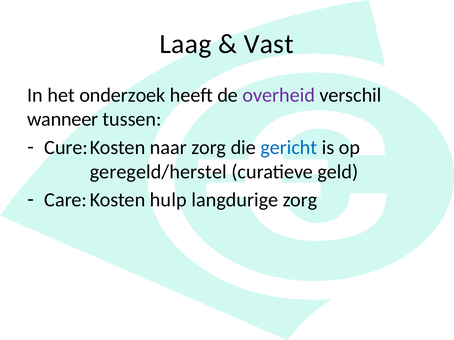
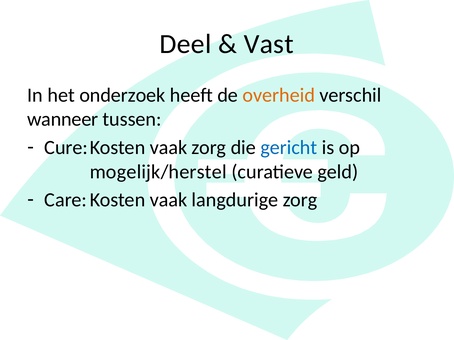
Laag: Laag -> Deel
overheid colour: purple -> orange
naar at (168, 148): naar -> vaak
geregeld/herstel: geregeld/herstel -> mogelijk/herstel
hulp at (168, 200): hulp -> vaak
